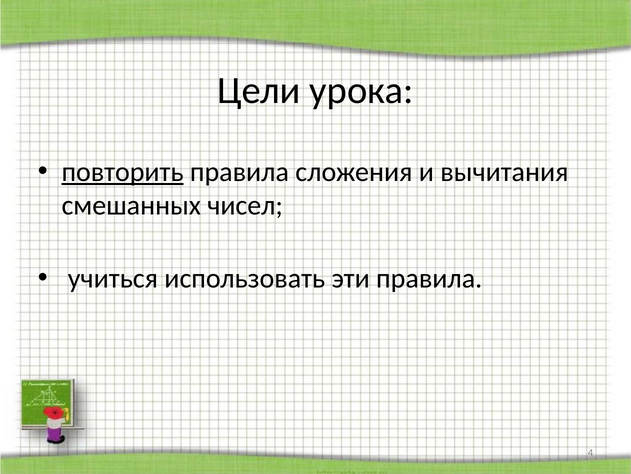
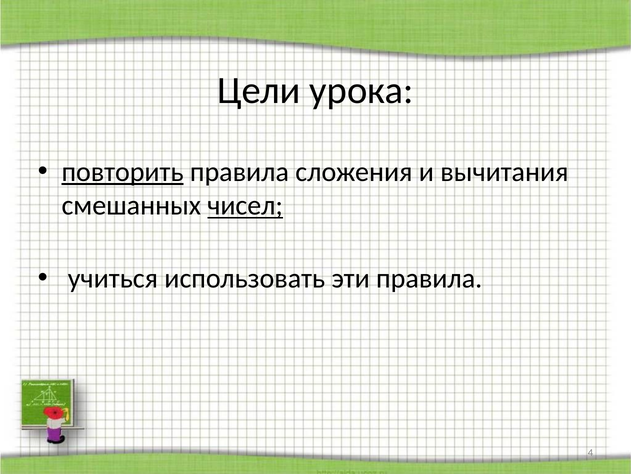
чисел underline: none -> present
